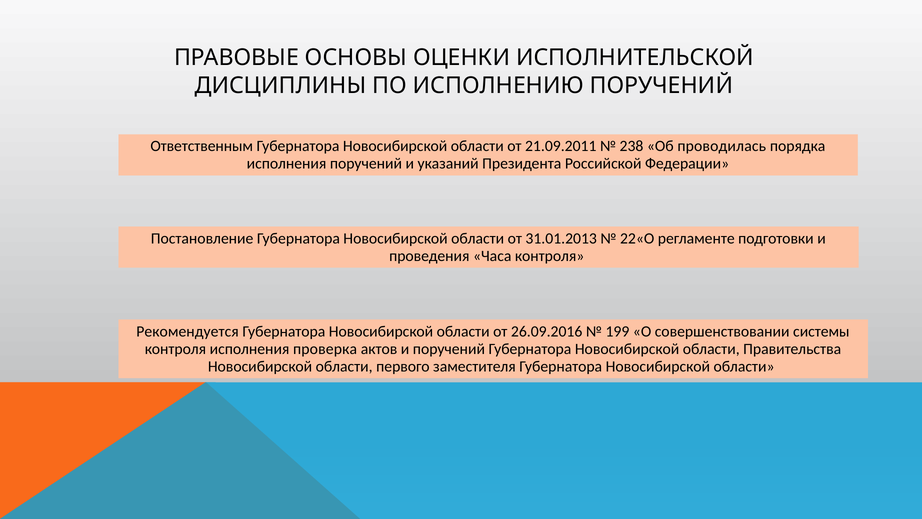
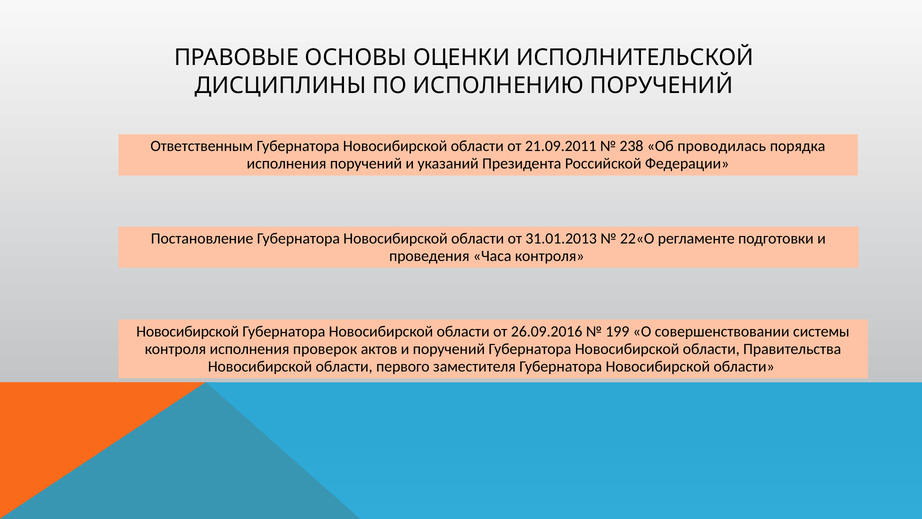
Рекомендуется at (188, 331): Рекомендуется -> Новосибирской
проверка: проверка -> проверок
